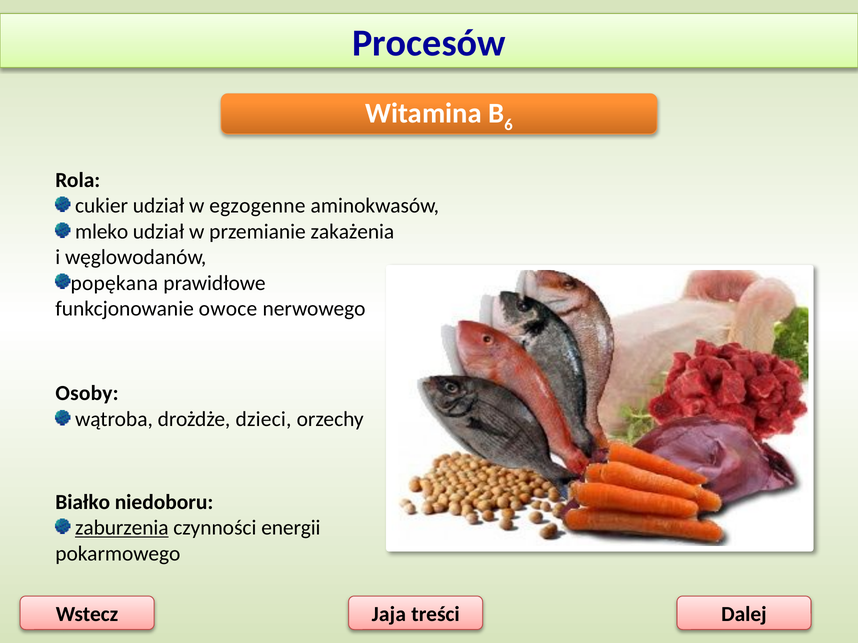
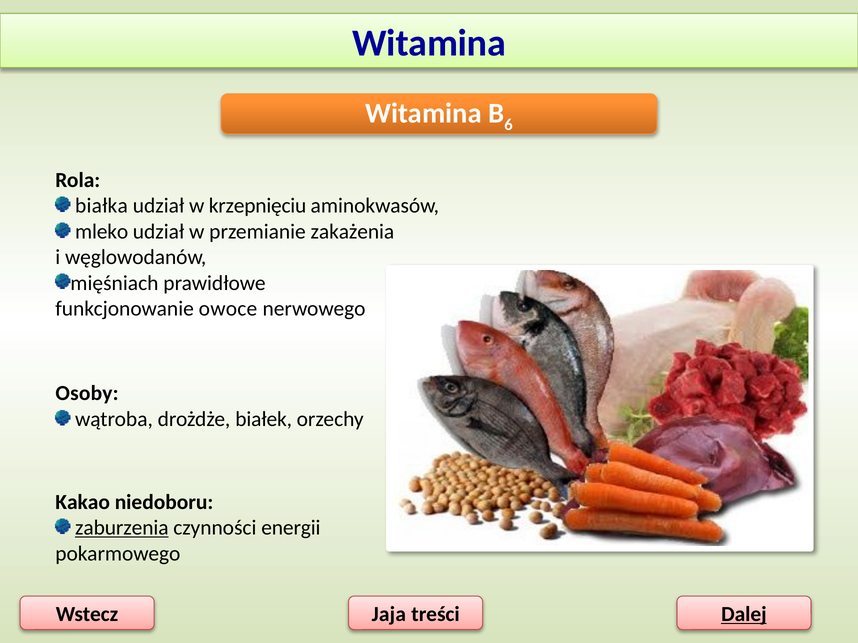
Procesów at (429, 43): Procesów -> Witamina
cukier: cukier -> białka
egzogenne: egzogenne -> krzepnięciu
popękana: popękana -> mięśniach
dzieci: dzieci -> białek
Białko: Białko -> Kakao
Dalej underline: none -> present
